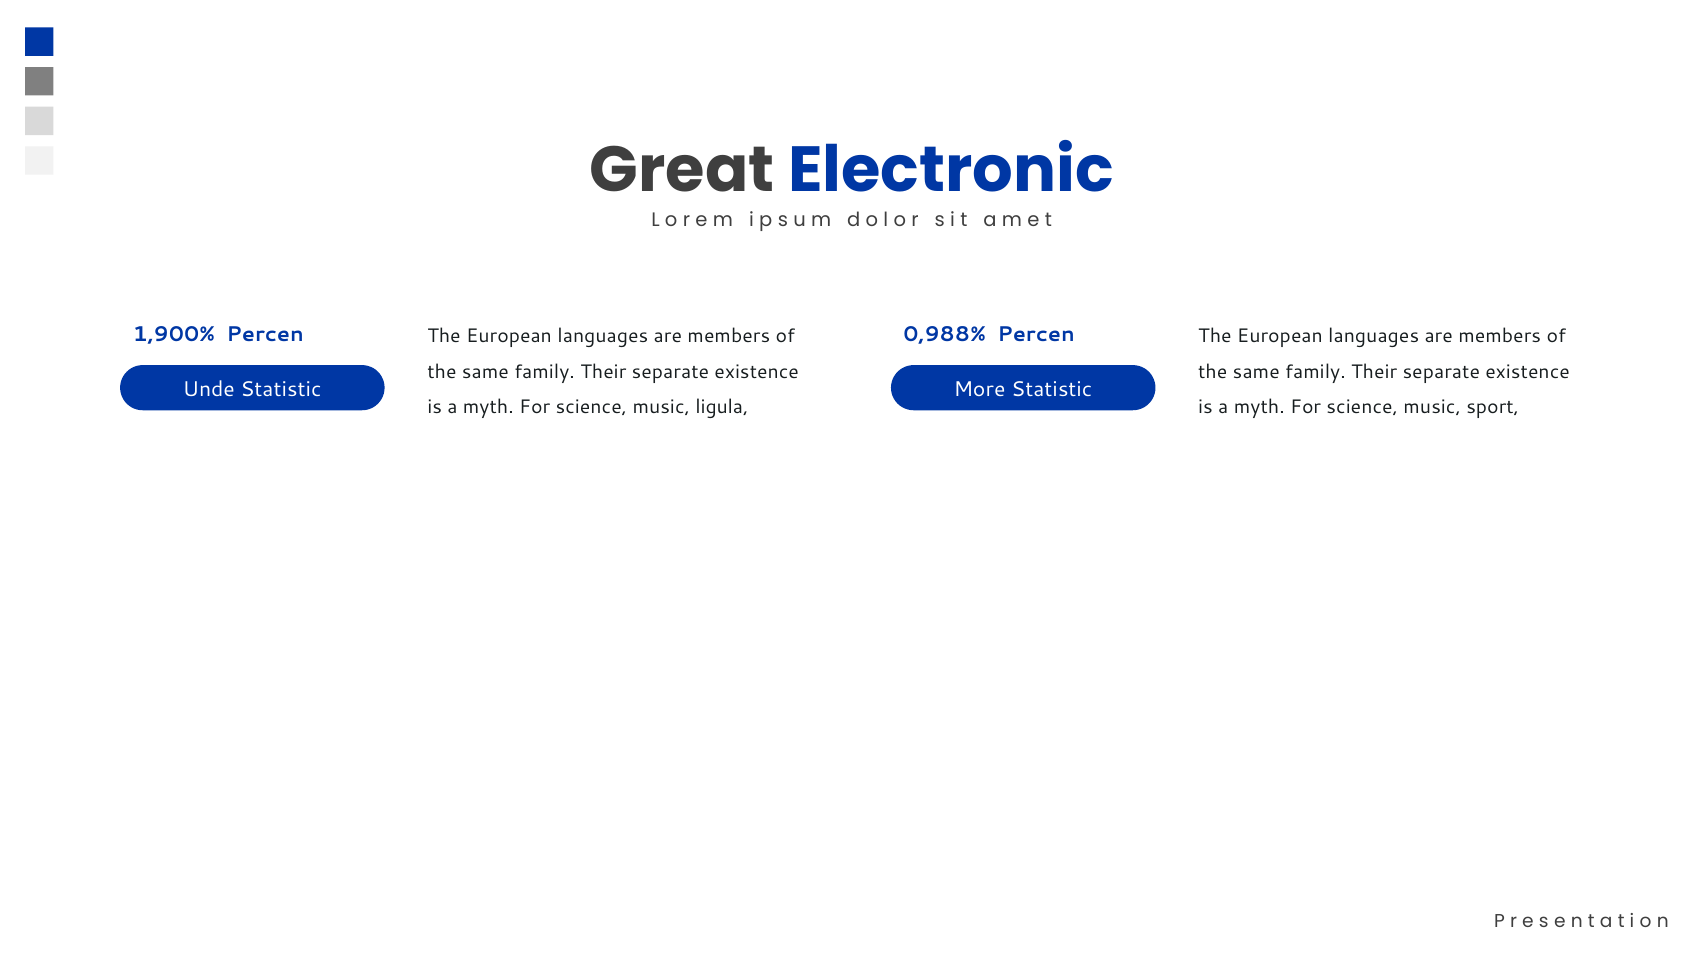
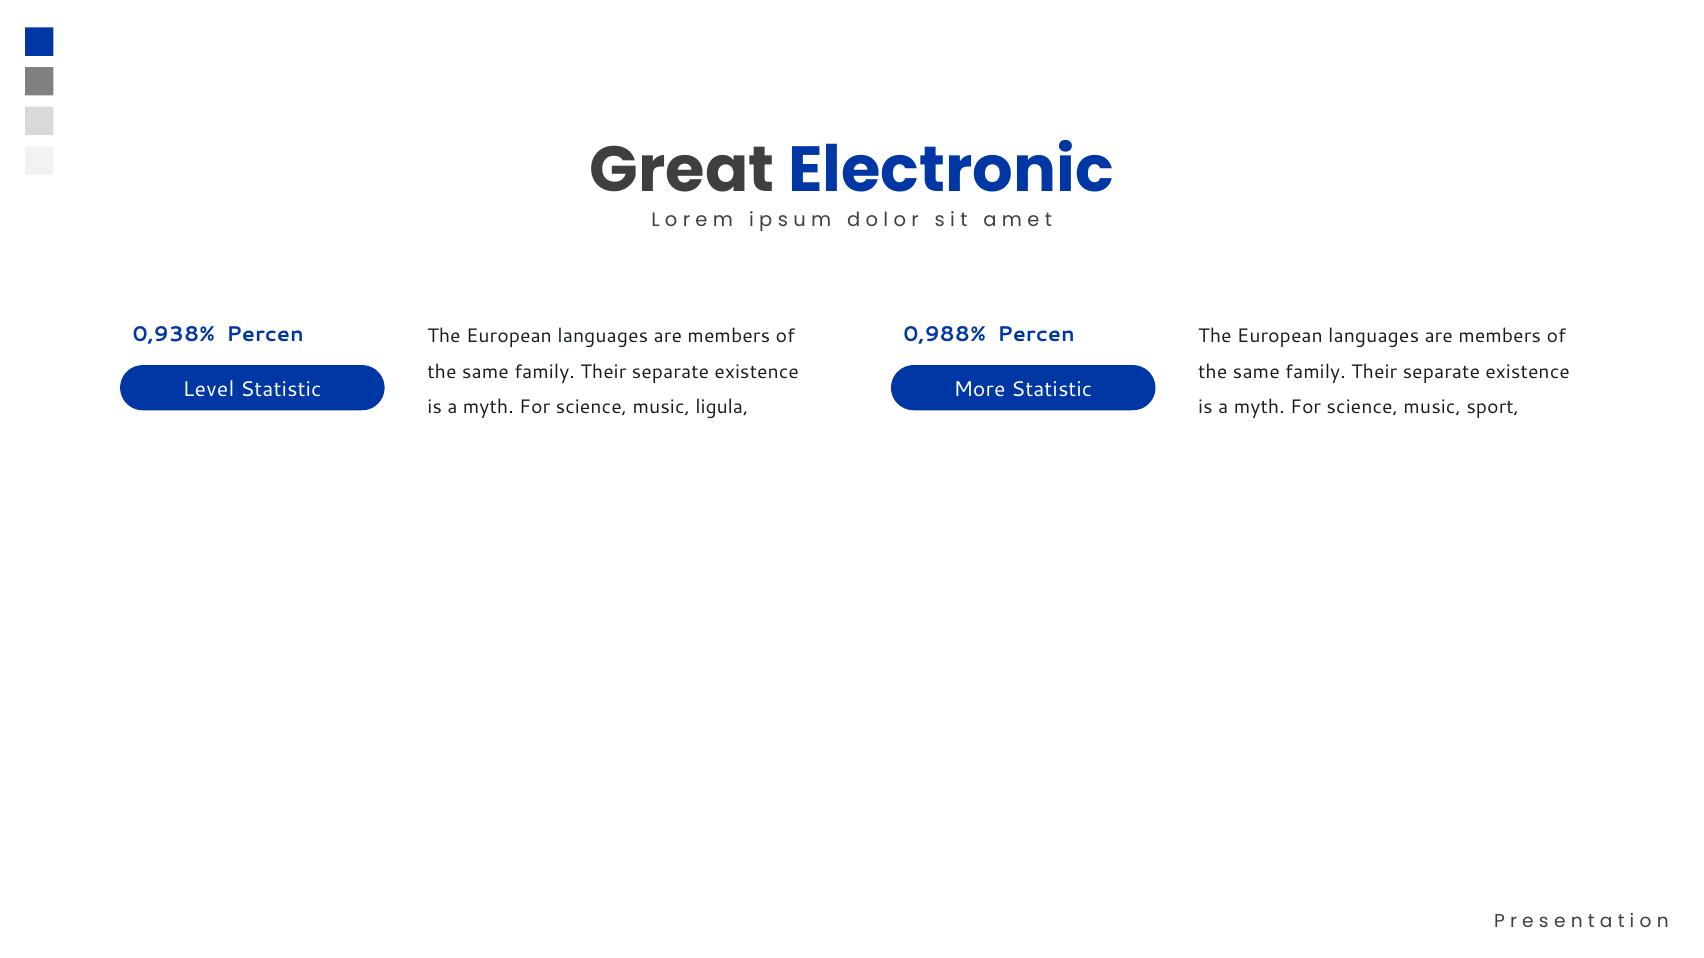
1,900%: 1,900% -> 0,938%
Unde: Unde -> Level
